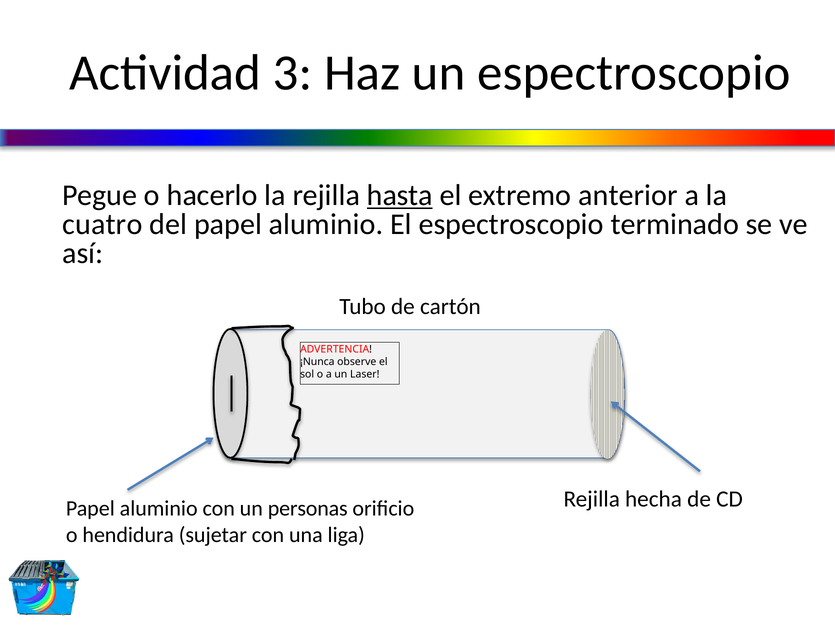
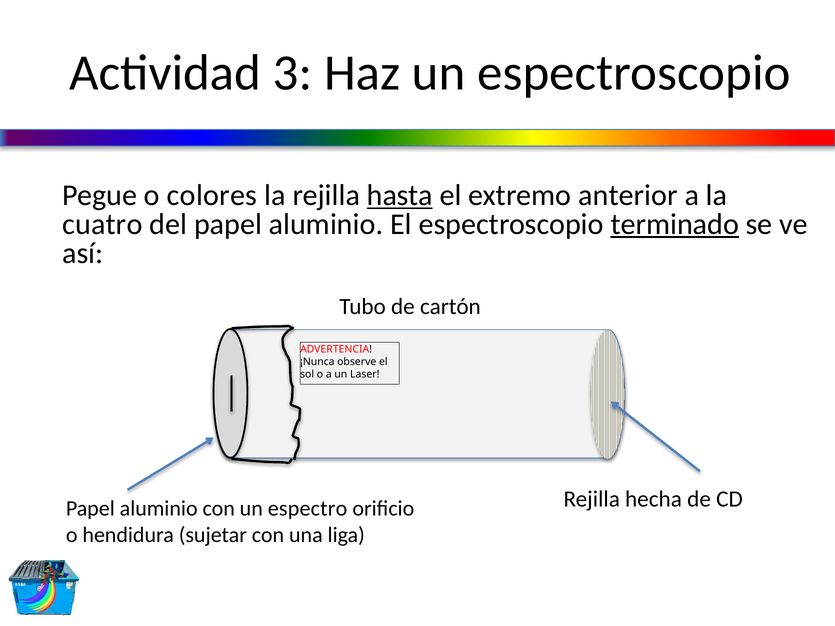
hacerlo: hacerlo -> colores
terminado underline: none -> present
personas: personas -> espectro
